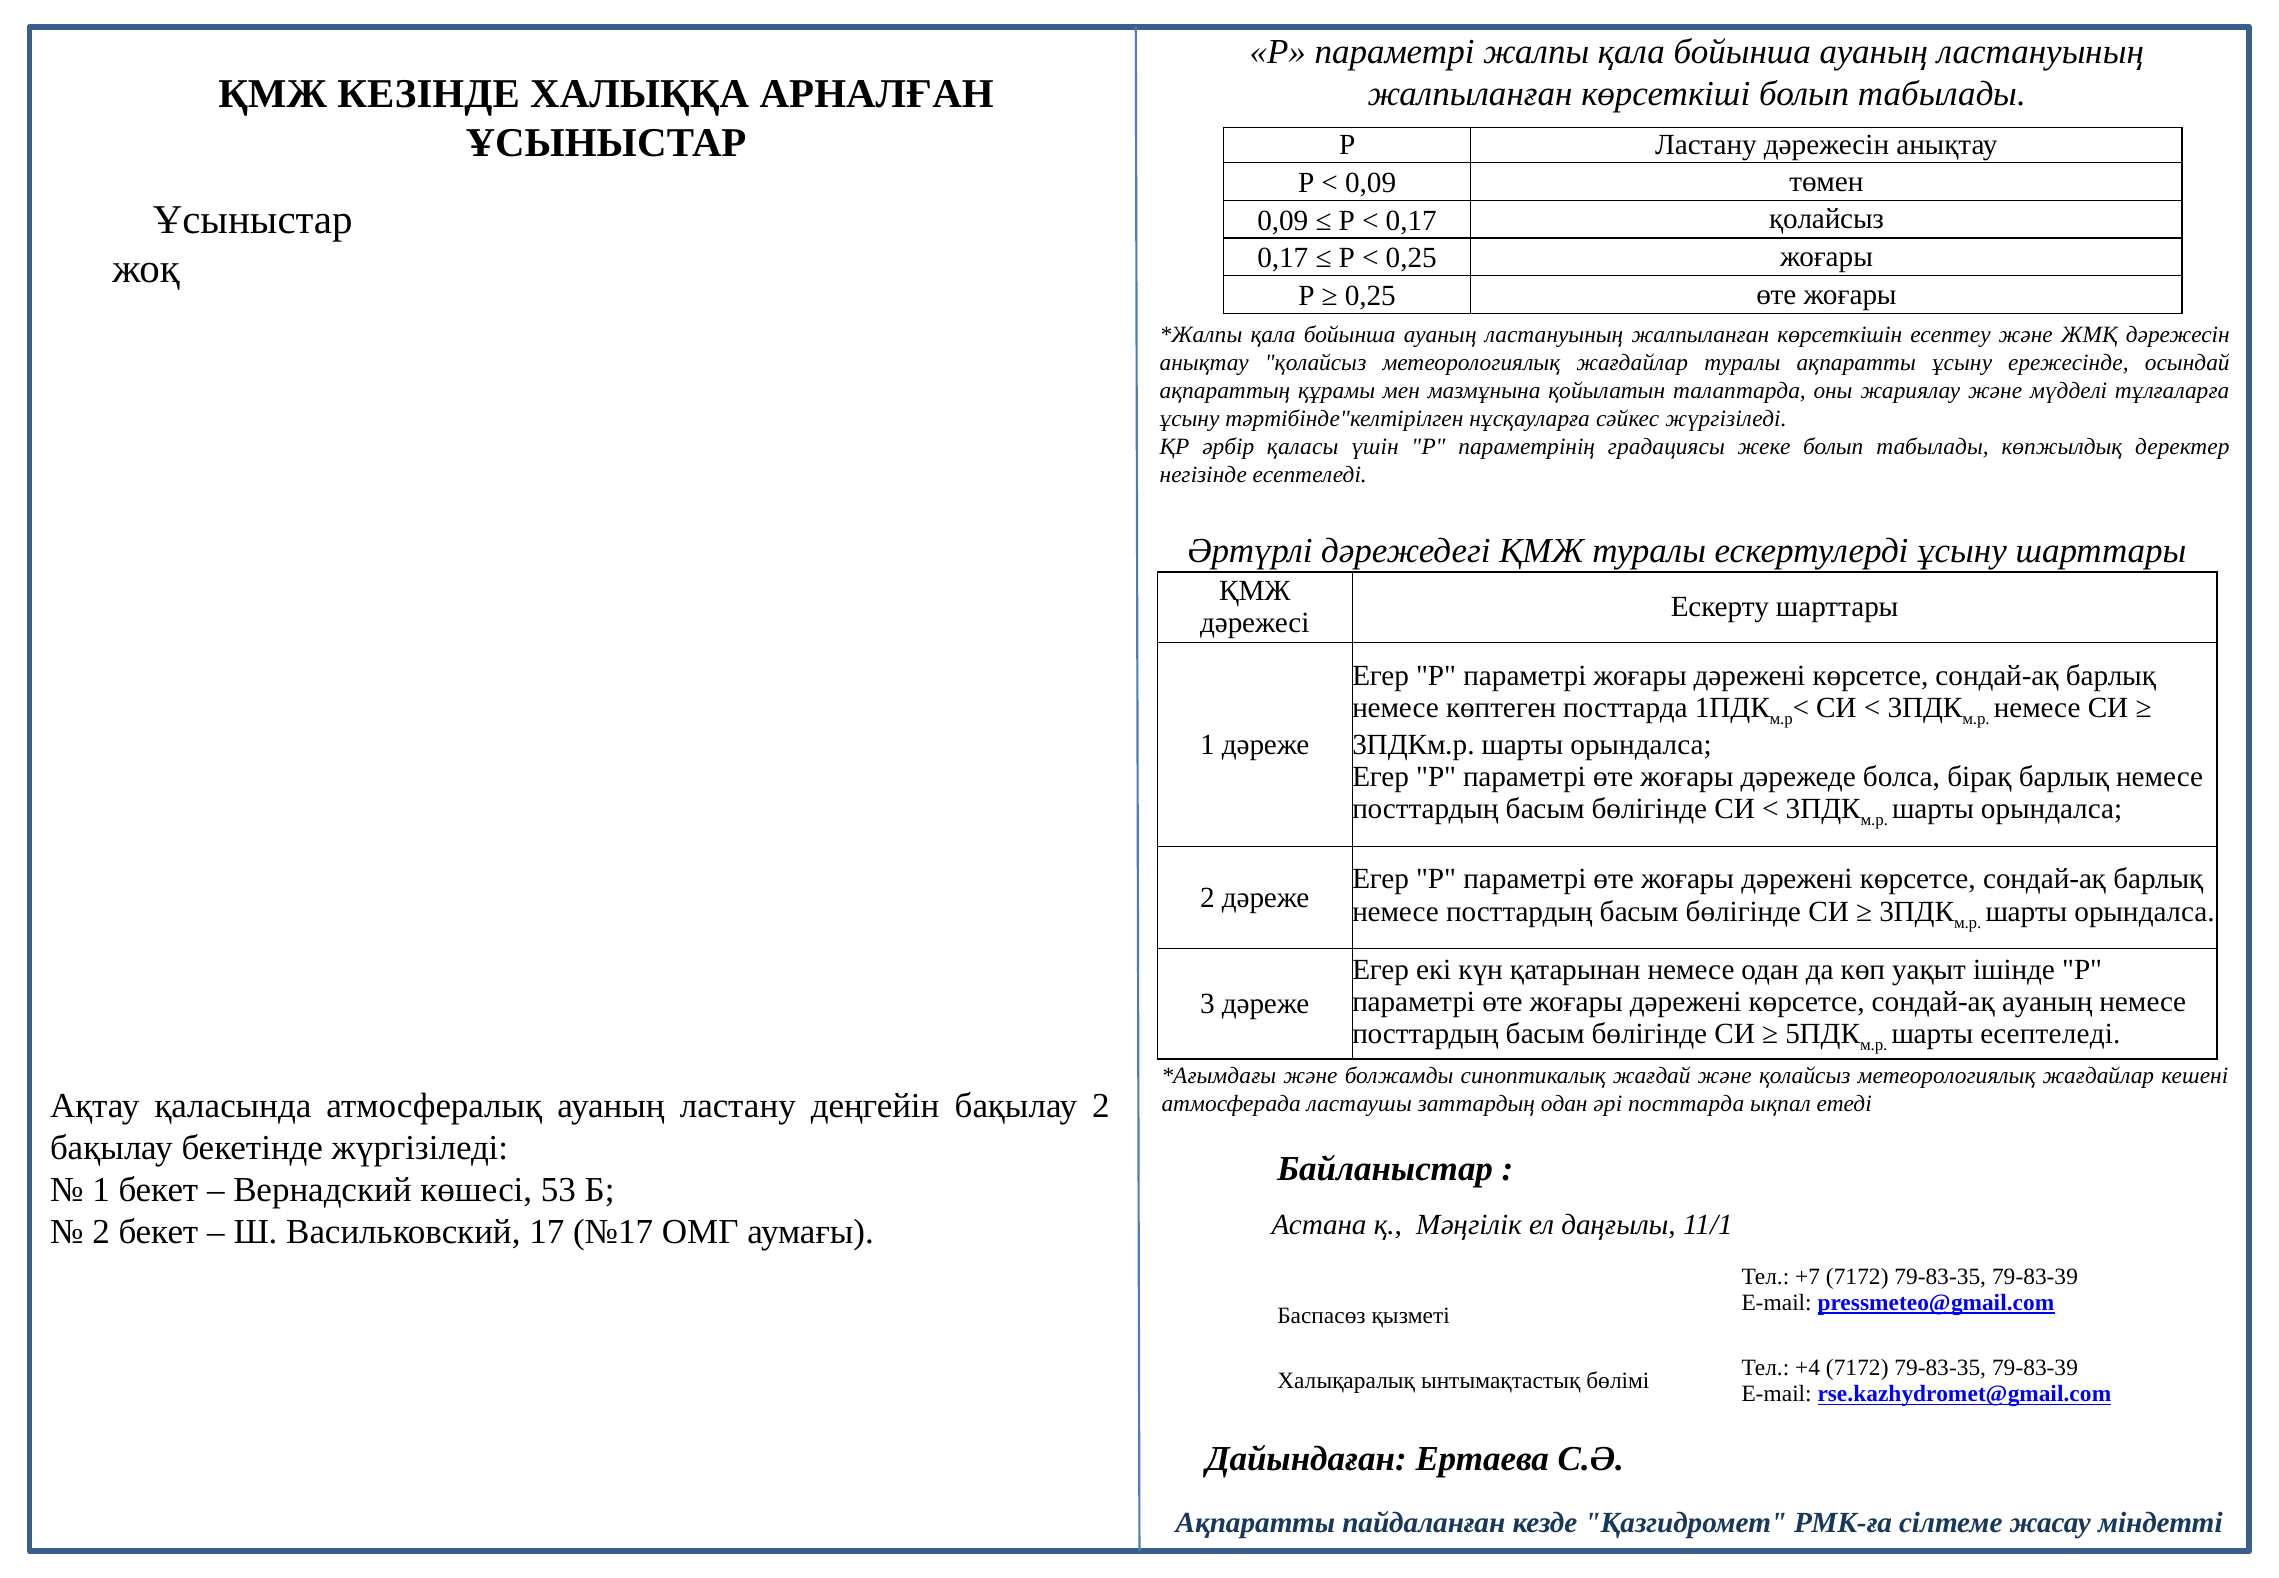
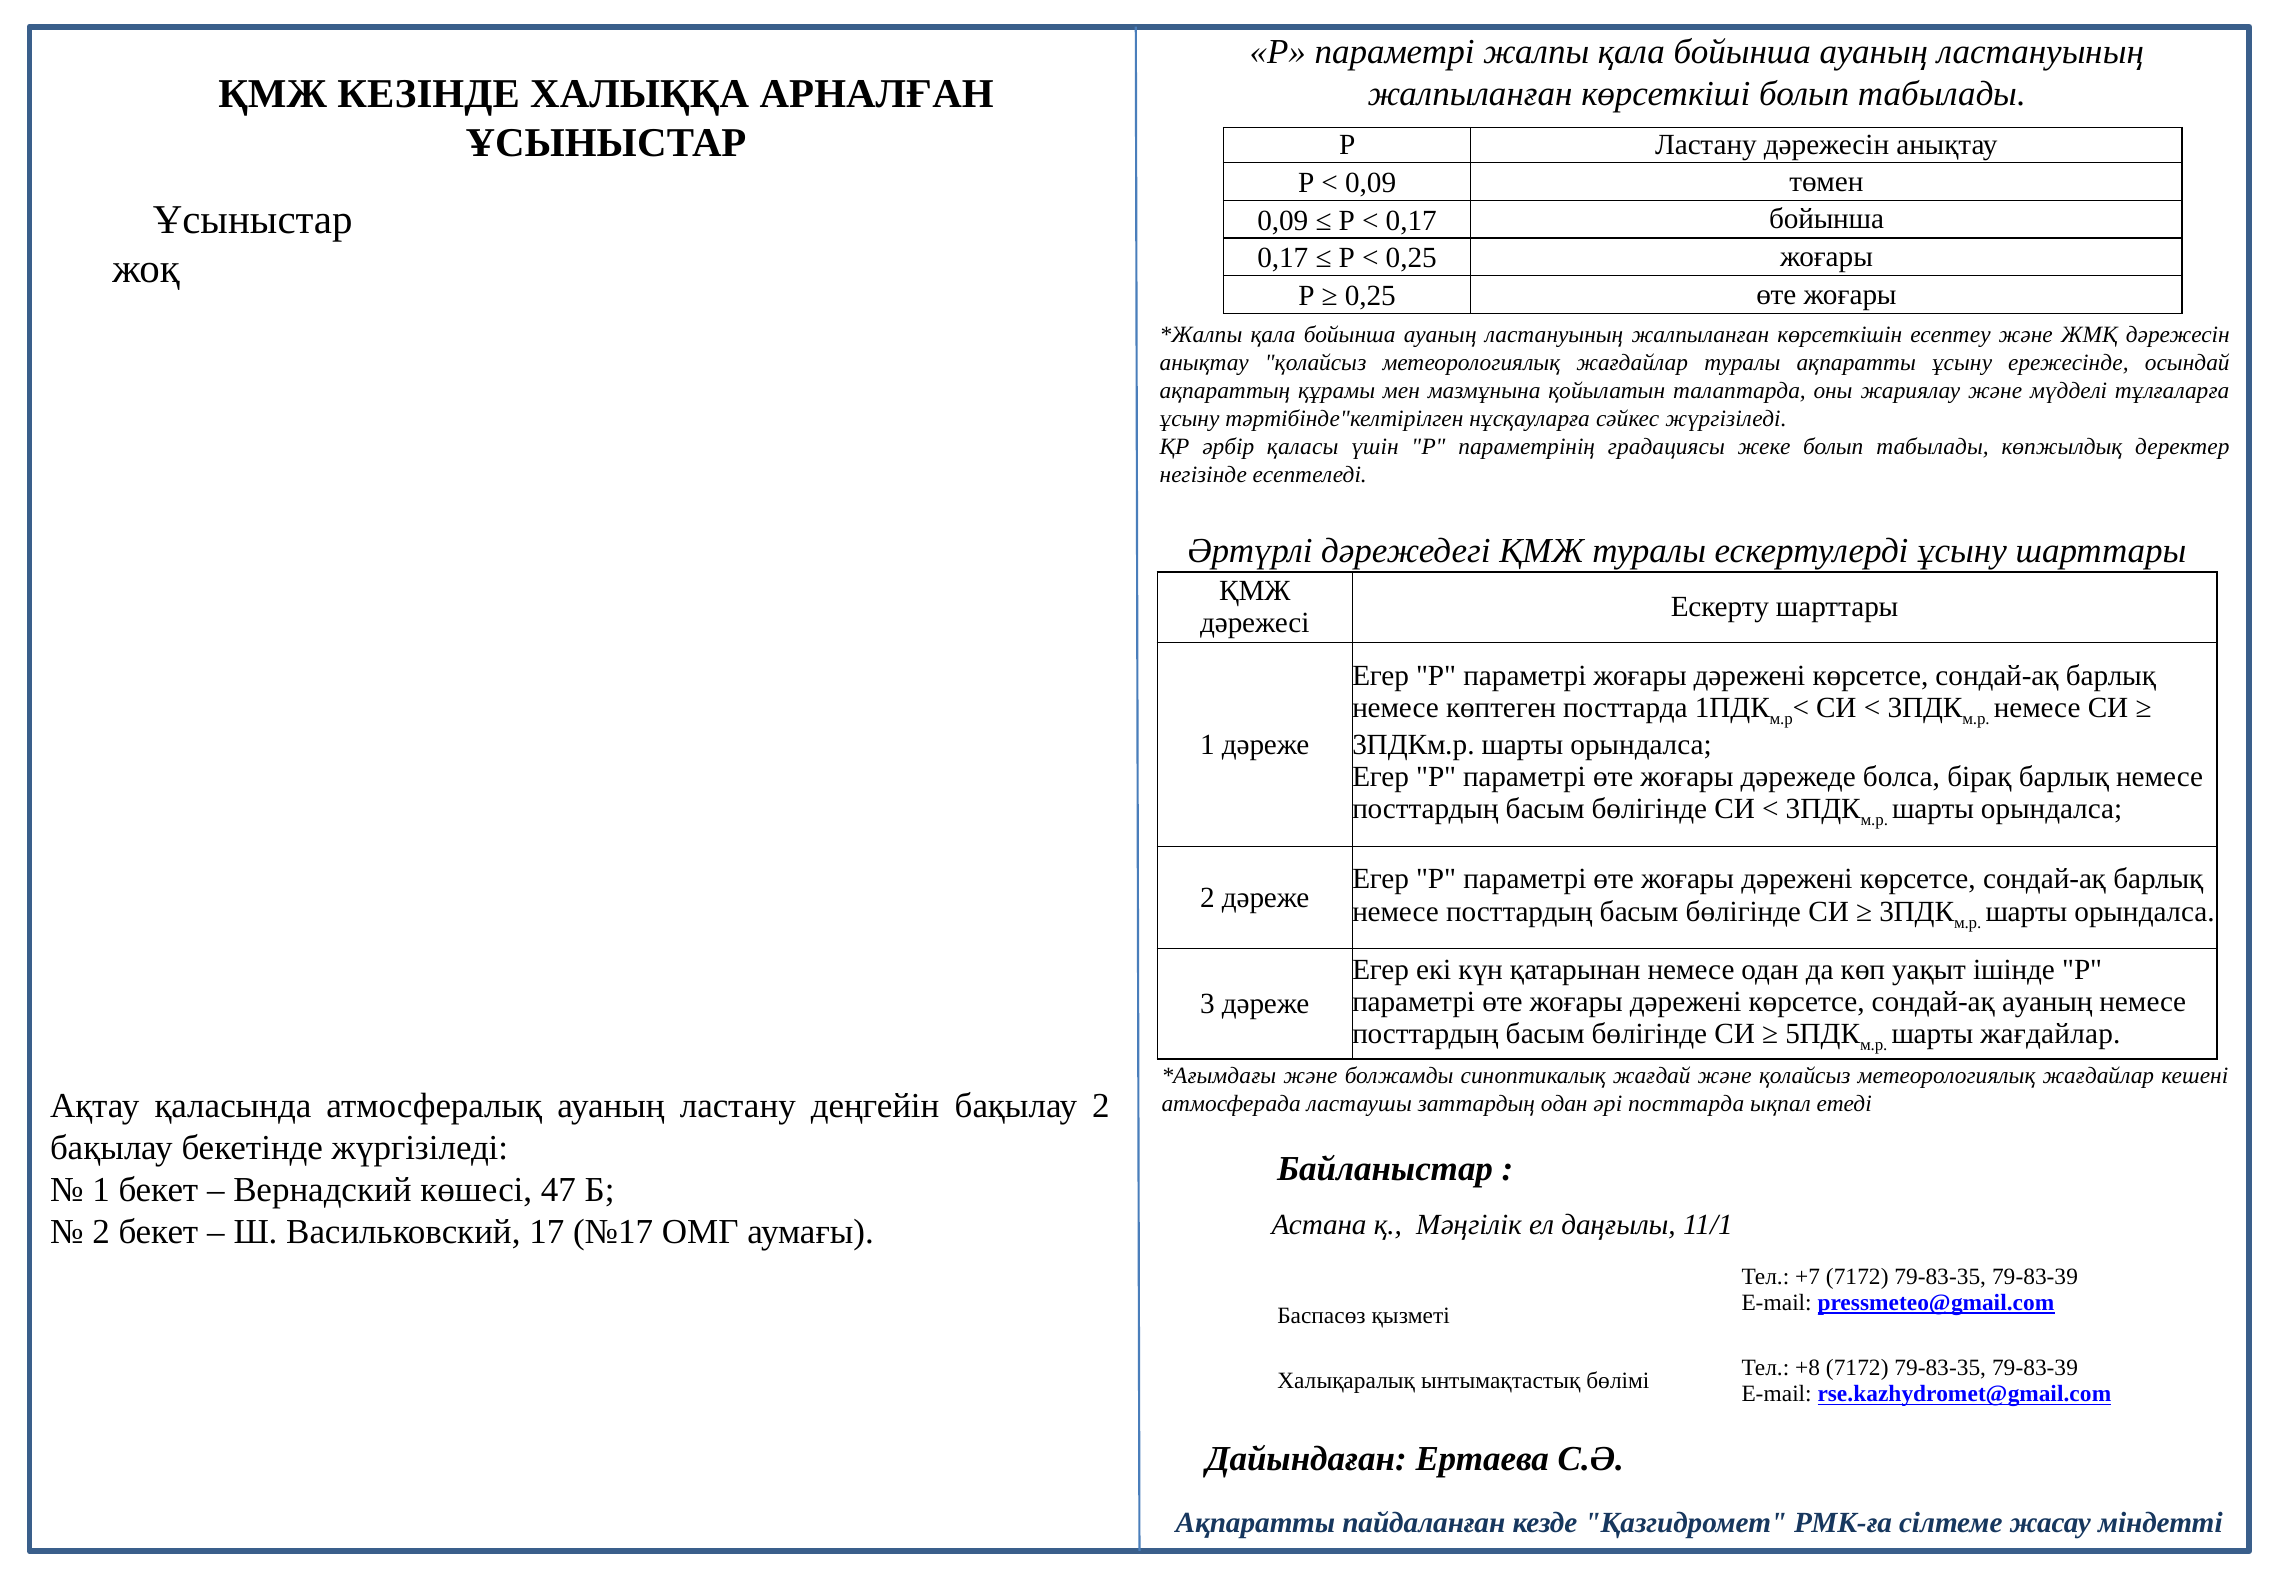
0,17 қолайсыз: қолайсыз -> бойынша
шарты есептеледі: есептеледі -> жағдайлар
53: 53 -> 47
+4: +4 -> +8
